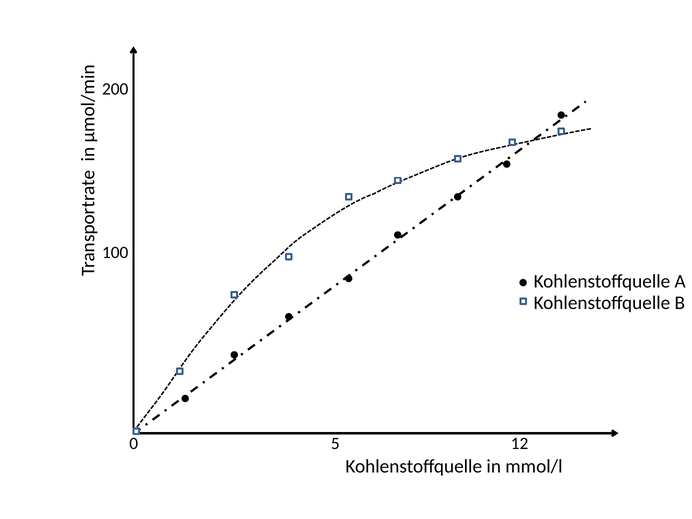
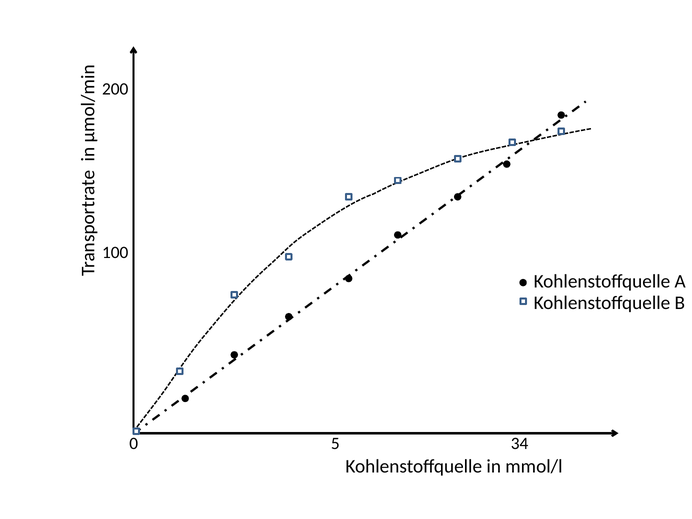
12: 12 -> 34
